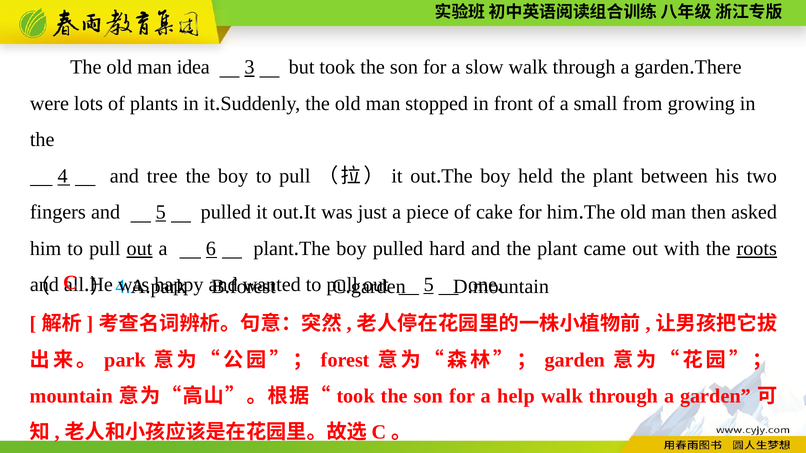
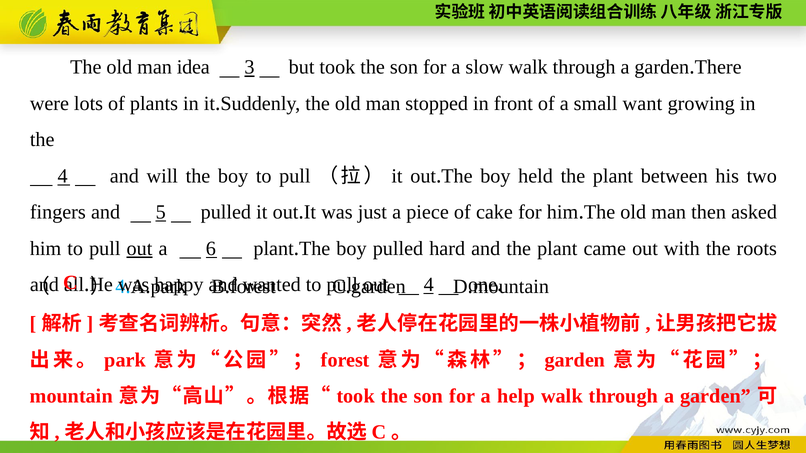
from: from -> want
tree: tree -> will
roots underline: present -> none
5 at (429, 285): 5 -> 4
